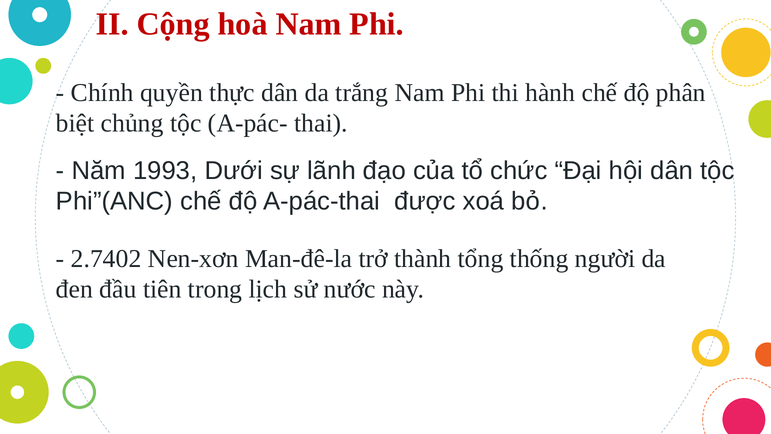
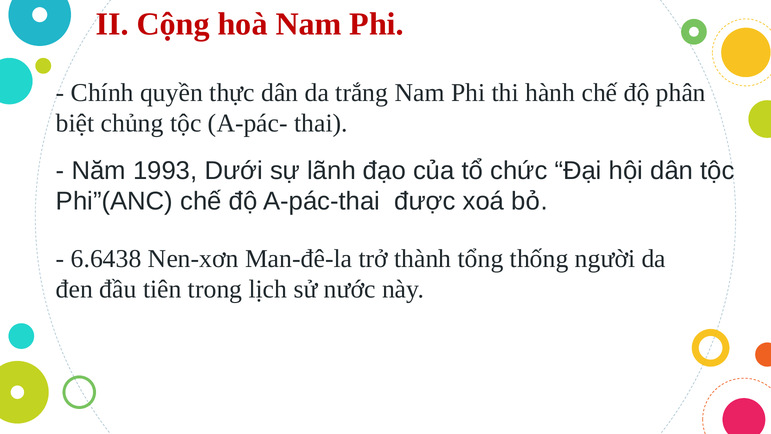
2.7402: 2.7402 -> 6.6438
